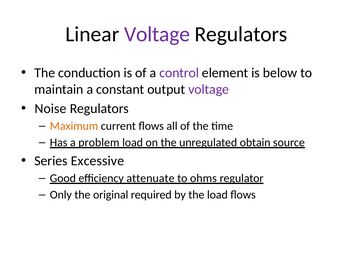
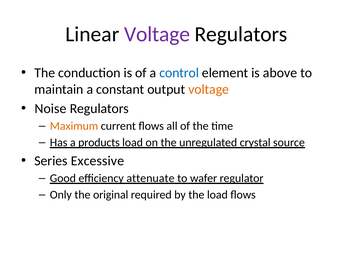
control colour: purple -> blue
below: below -> above
voltage at (209, 89) colour: purple -> orange
problem: problem -> products
obtain: obtain -> crystal
ohms: ohms -> wafer
